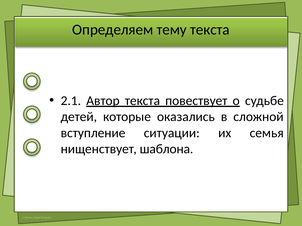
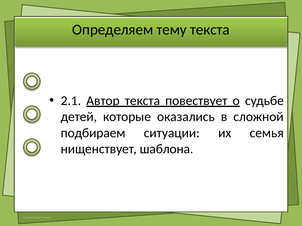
вступление: вступление -> подбираем
